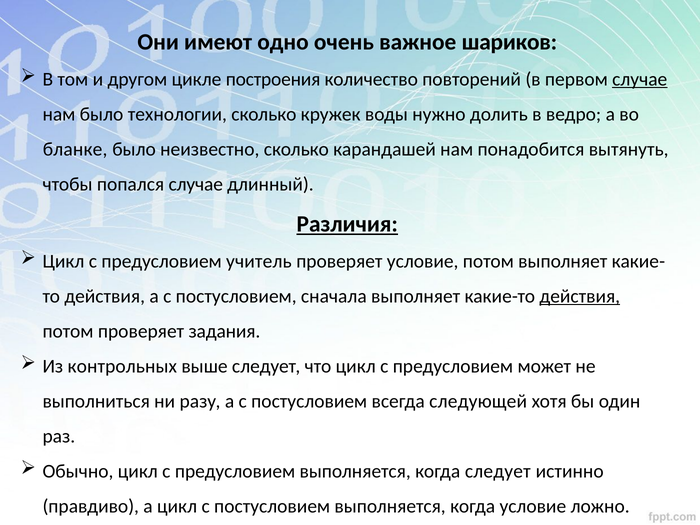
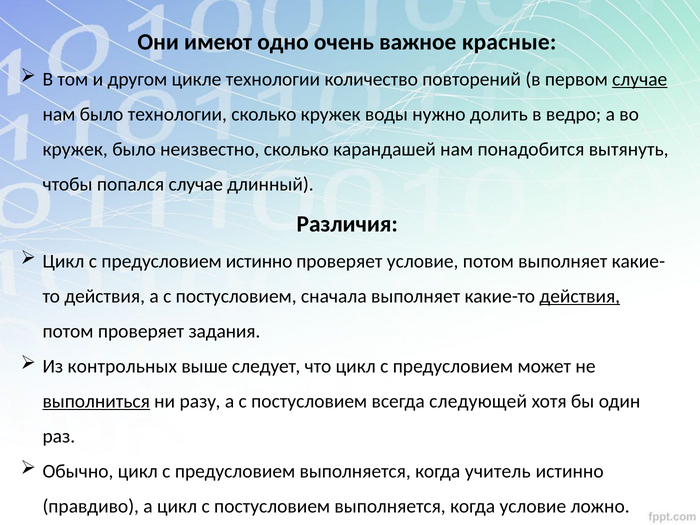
шариков: шариков -> красные
цикле построения: построения -> технологии
бланке at (75, 149): бланке -> кружек
Различия underline: present -> none
предусловием учитель: учитель -> истинно
выполниться underline: none -> present
когда следует: следует -> учитель
